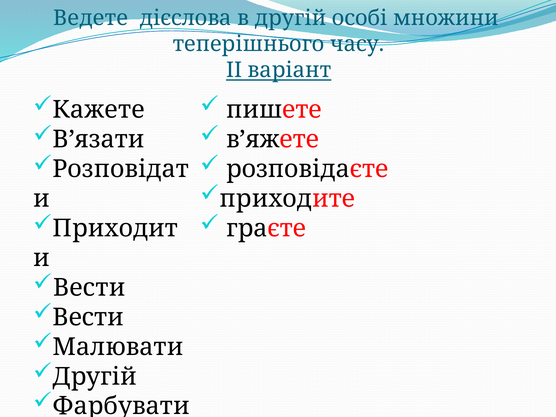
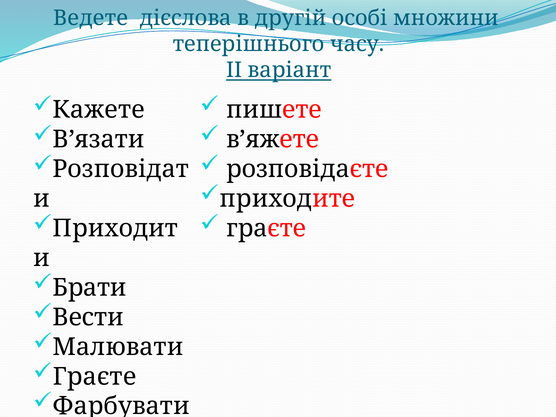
Вести at (89, 288): Вести -> Брати
Другій at (95, 377): Другій -> Граєте
